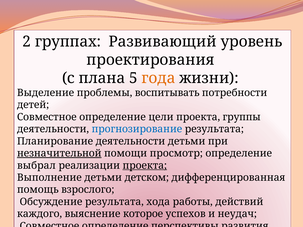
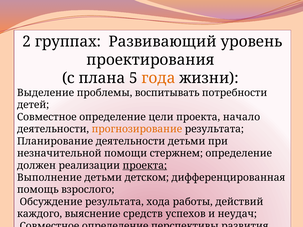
группы: группы -> начало
прогнозирование colour: blue -> orange
незначительной underline: present -> none
просмотр: просмотр -> стержнем
выбрал: выбрал -> должен
которое: которое -> средств
